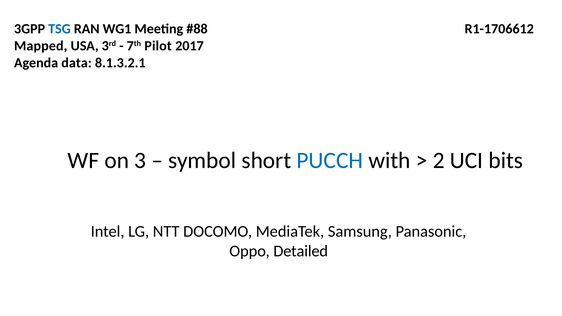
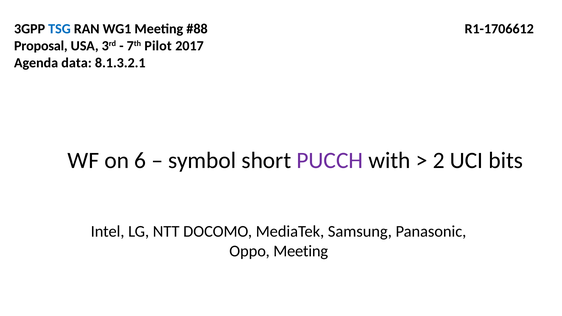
Mapped: Mapped -> Proposal
3: 3 -> 6
PUCCH colour: blue -> purple
Oppo Detailed: Detailed -> Meeting
